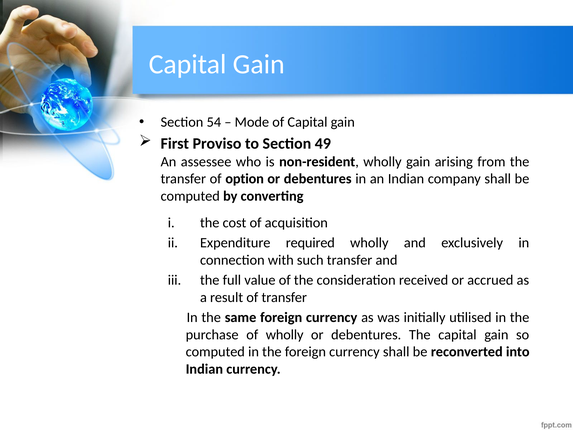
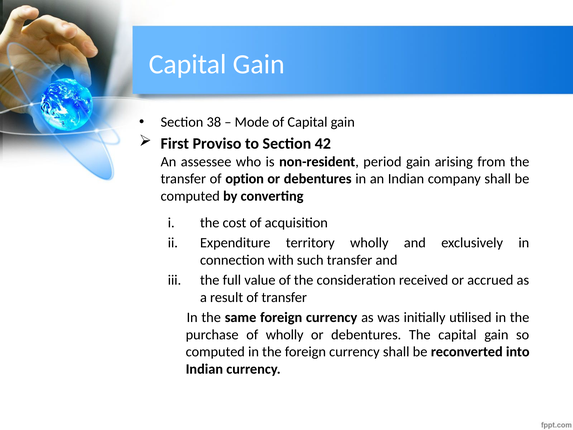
54: 54 -> 38
49: 49 -> 42
non-resident wholly: wholly -> period
required: required -> territory
